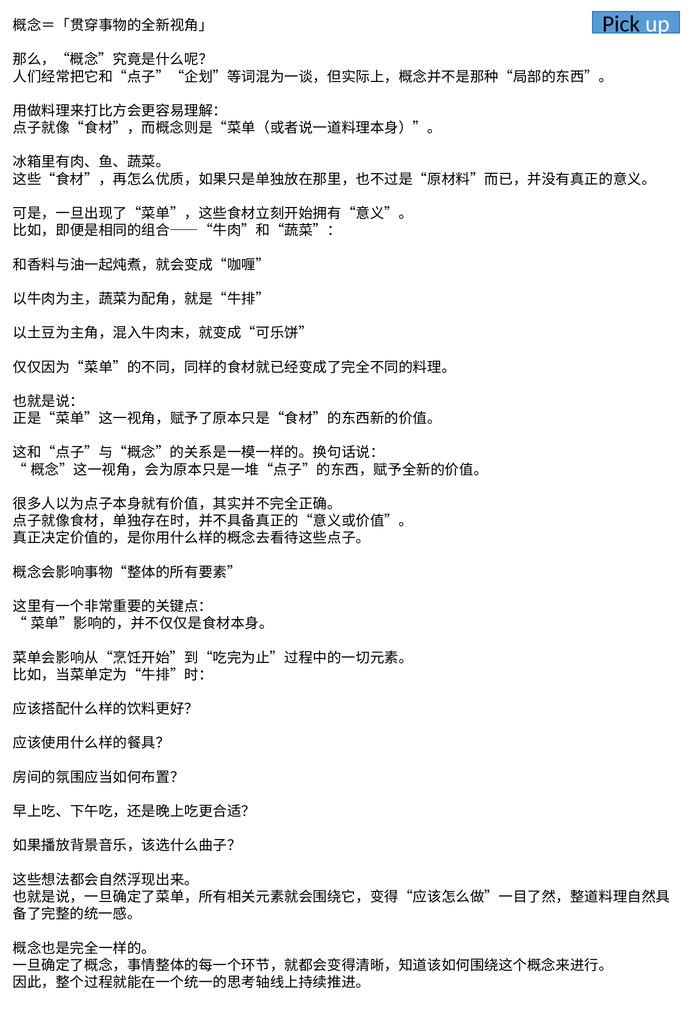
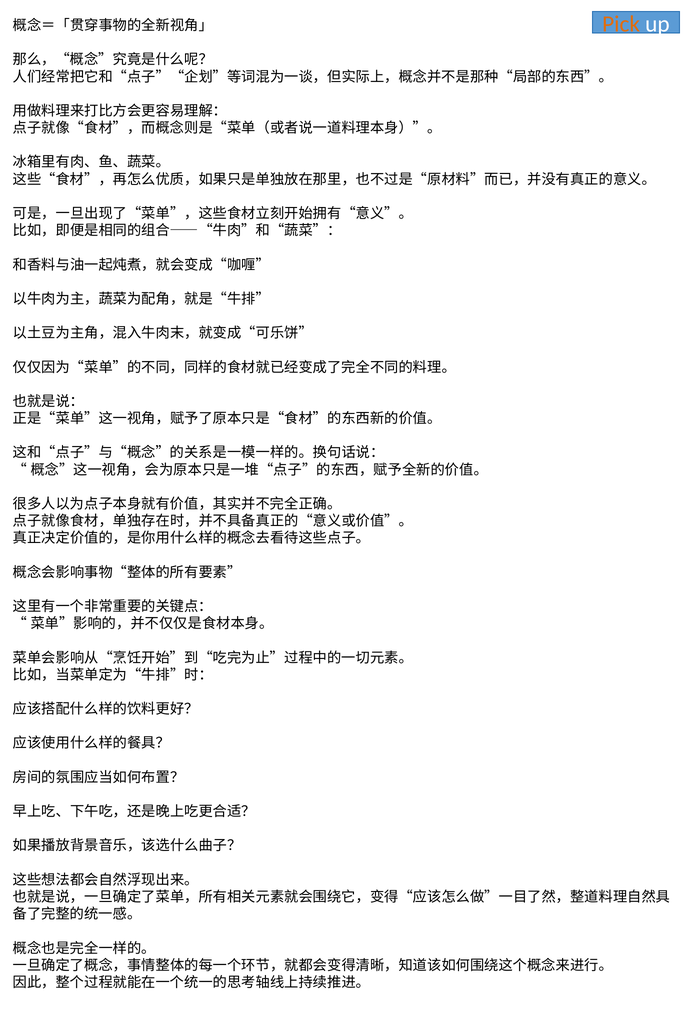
Pick colour: black -> orange
